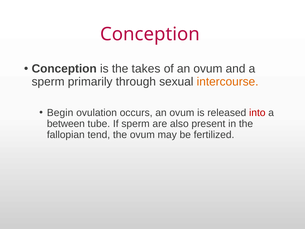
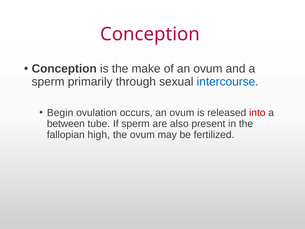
takes: takes -> make
intercourse colour: orange -> blue
tend: tend -> high
